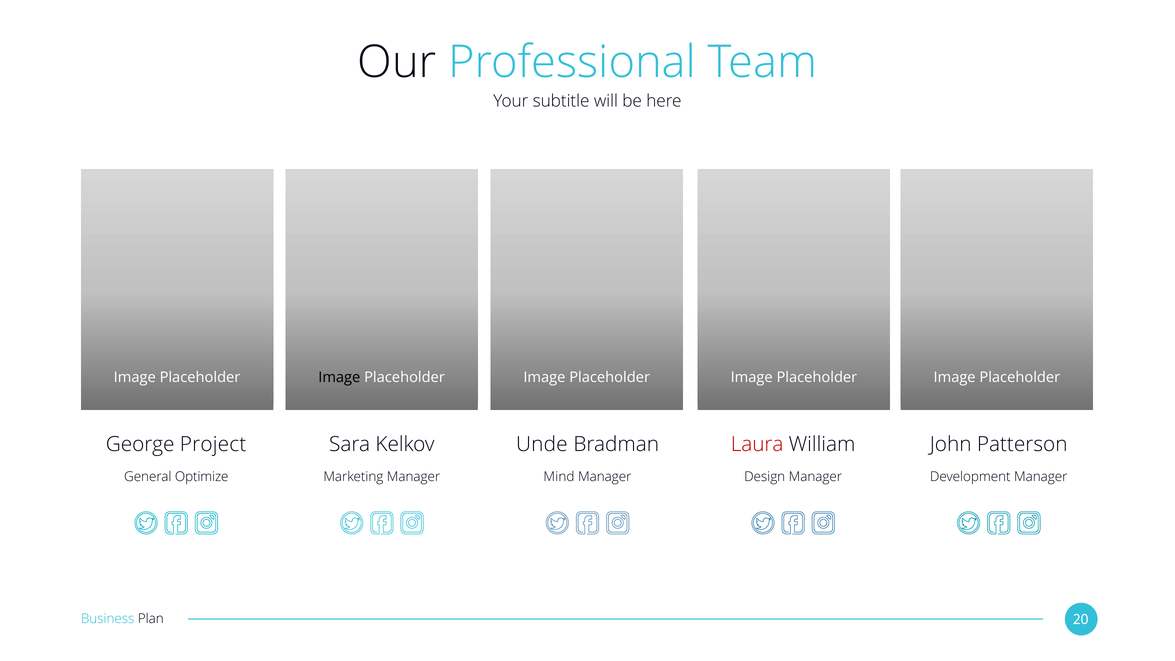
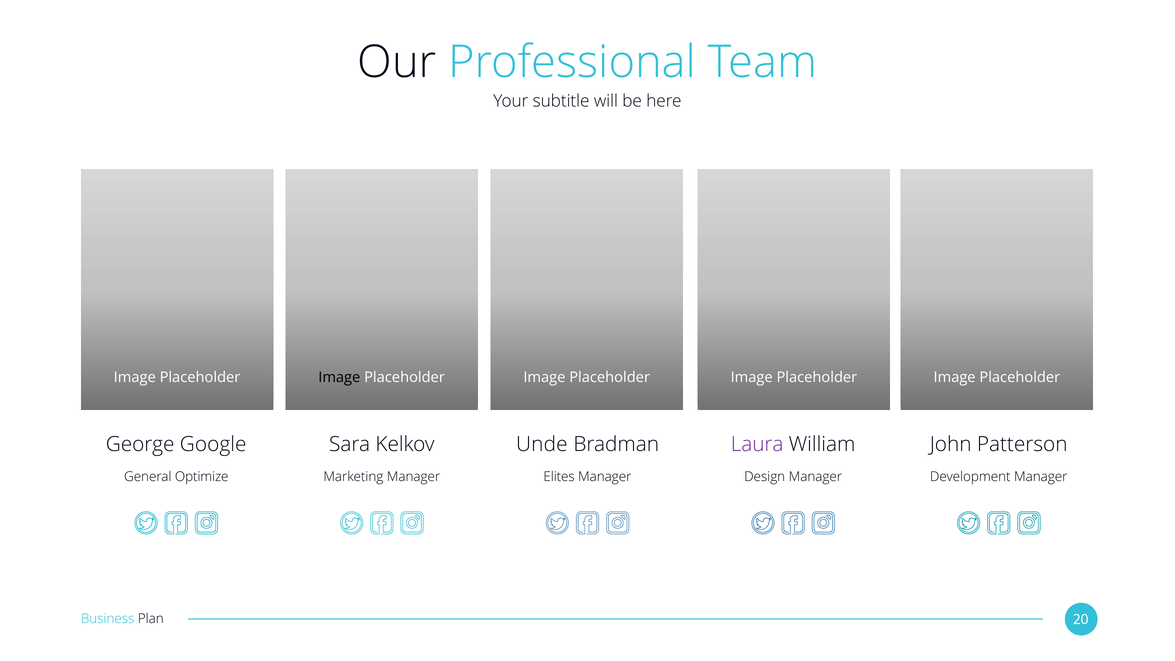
Project: Project -> Google
Laura colour: red -> purple
Mind: Mind -> Elites
